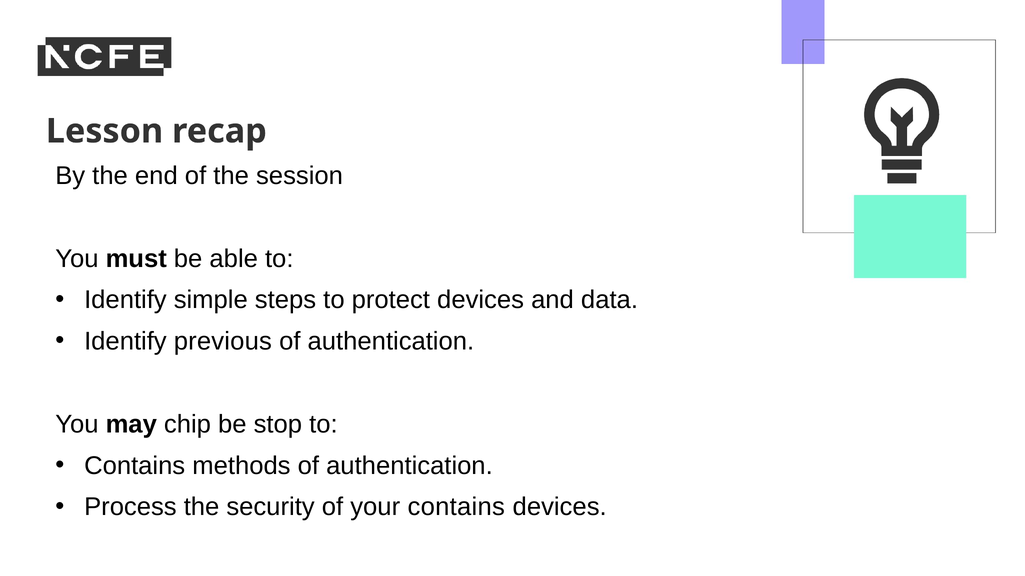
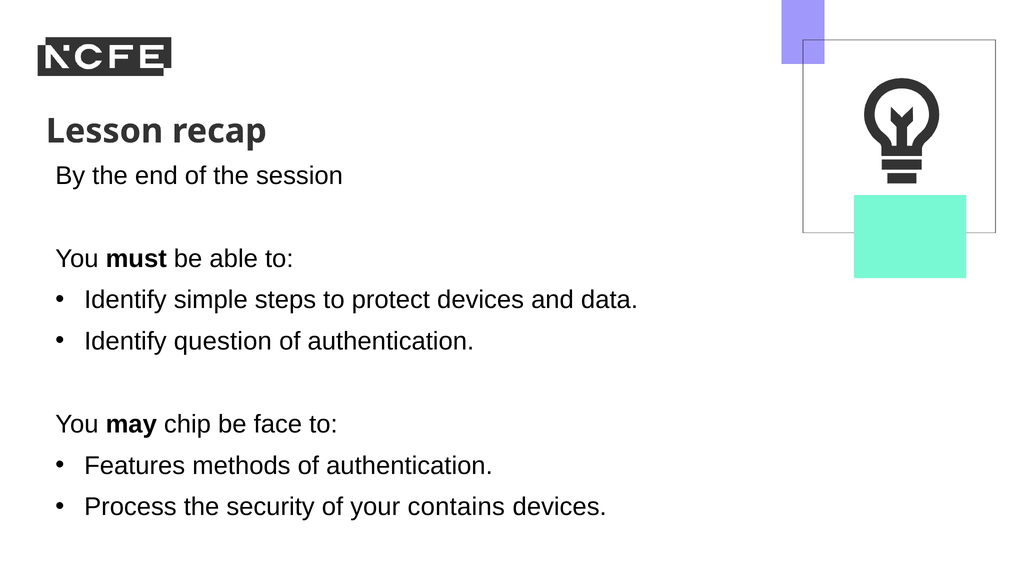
previous: previous -> question
stop: stop -> face
Contains at (135, 466): Contains -> Features
